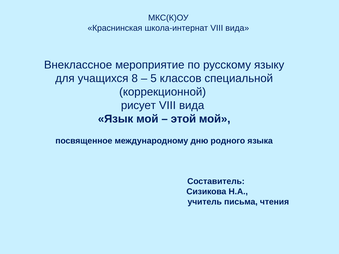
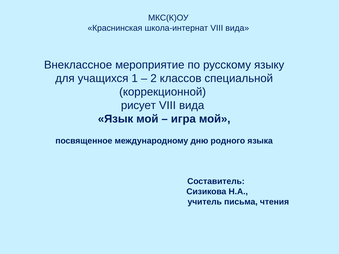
8: 8 -> 1
5: 5 -> 2
этой: этой -> игра
